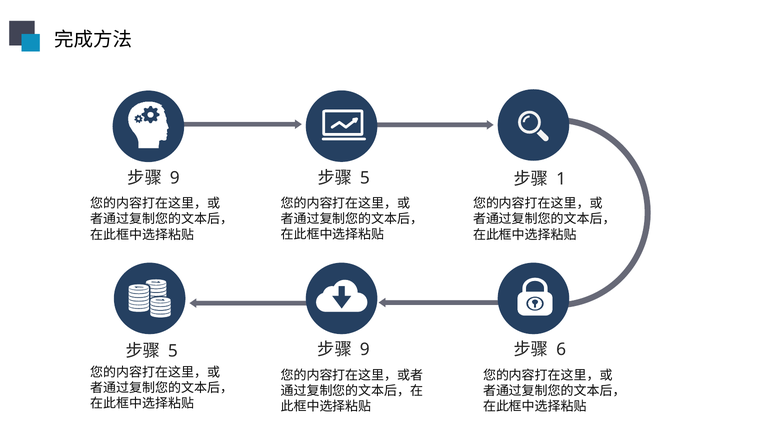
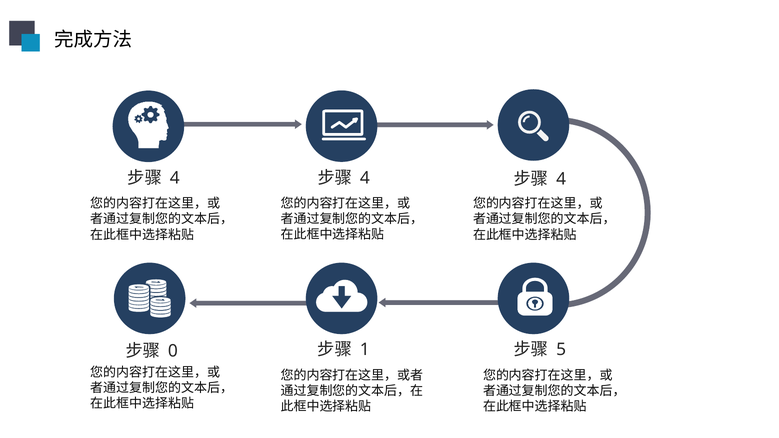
9 at (175, 178): 9 -> 4
5 at (365, 178): 5 -> 4
1 at (561, 179): 1 -> 4
9 at (365, 350): 9 -> 1
6: 6 -> 5
5 at (173, 351): 5 -> 0
